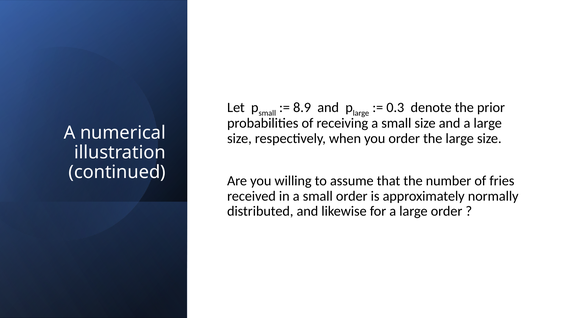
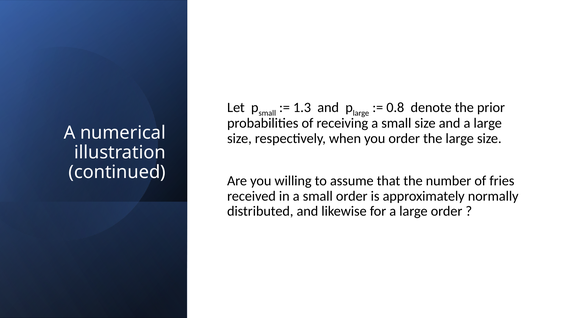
8.9: 8.9 -> 1.3
0.3: 0.3 -> 0.8
